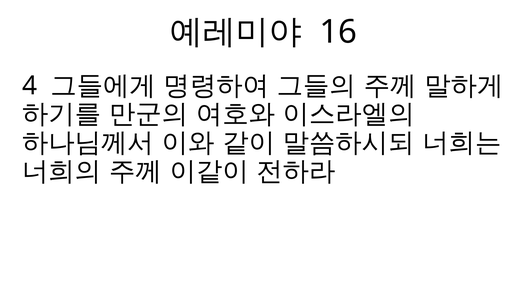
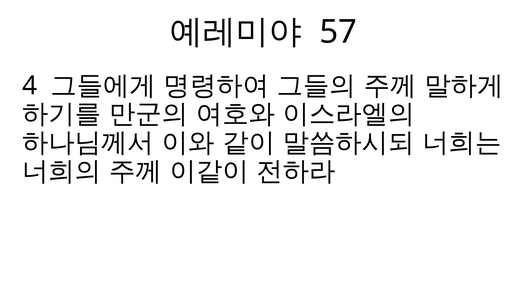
16: 16 -> 57
